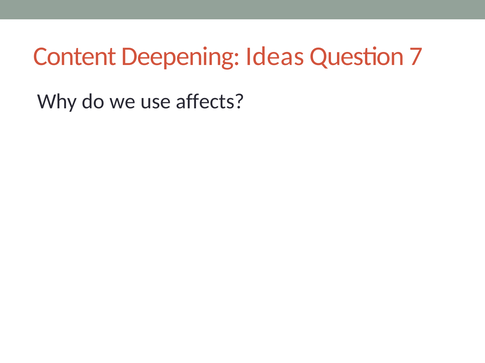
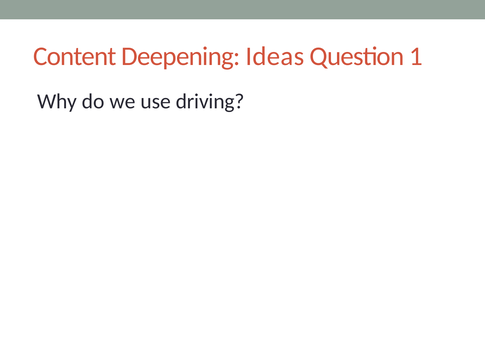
7: 7 -> 1
affects: affects -> driving
